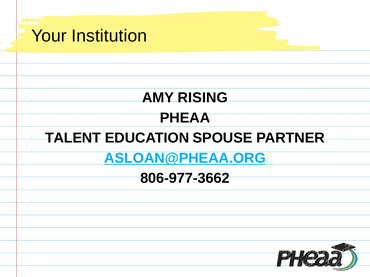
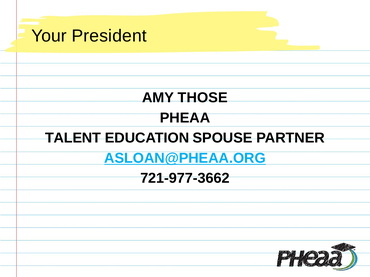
Institution: Institution -> President
RISING: RISING -> THOSE
806-977-3662: 806-977-3662 -> 721-977-3662
